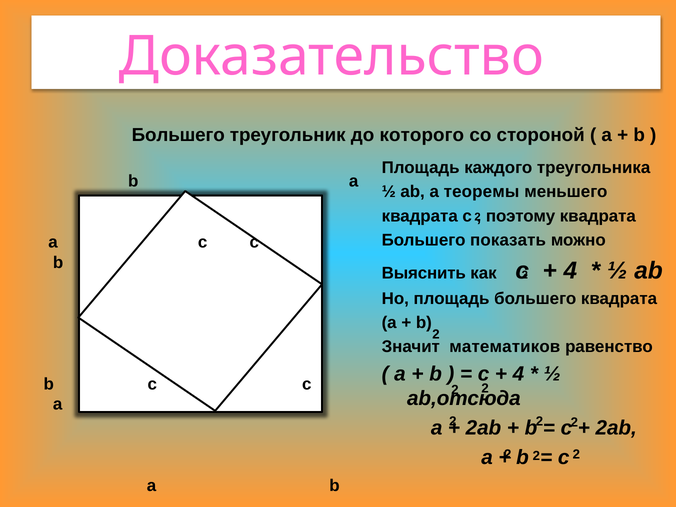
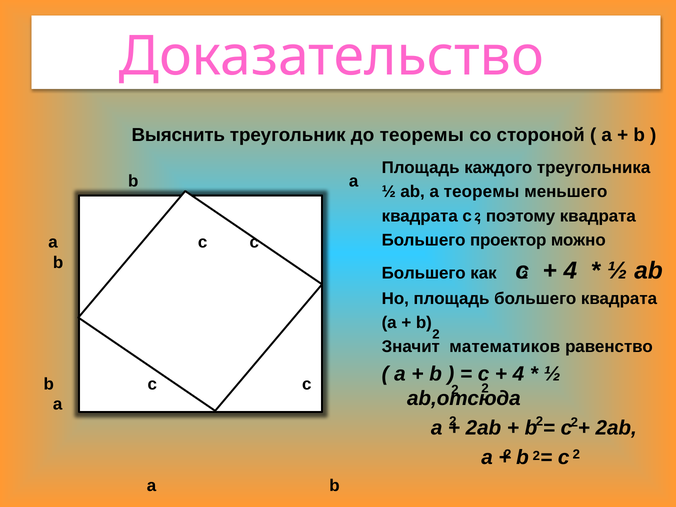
Большего at (178, 135): Большего -> Выяснить
до которого: которого -> теоремы
показать: показать -> проектор
Выяснить at (424, 273): Выяснить -> Большего
